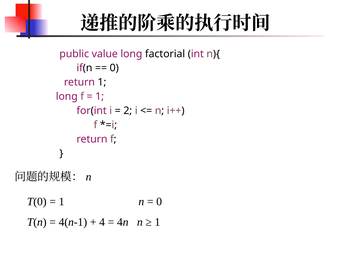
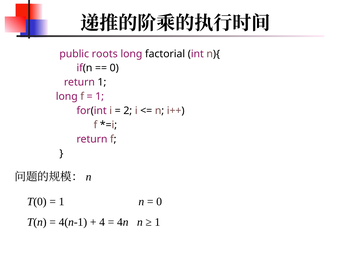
value: value -> roots
